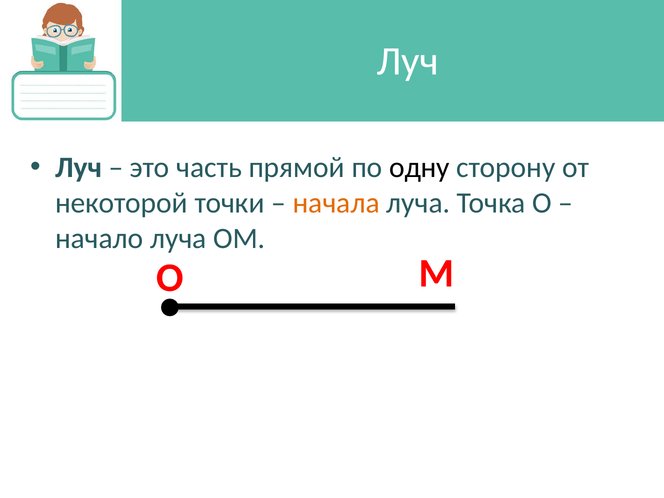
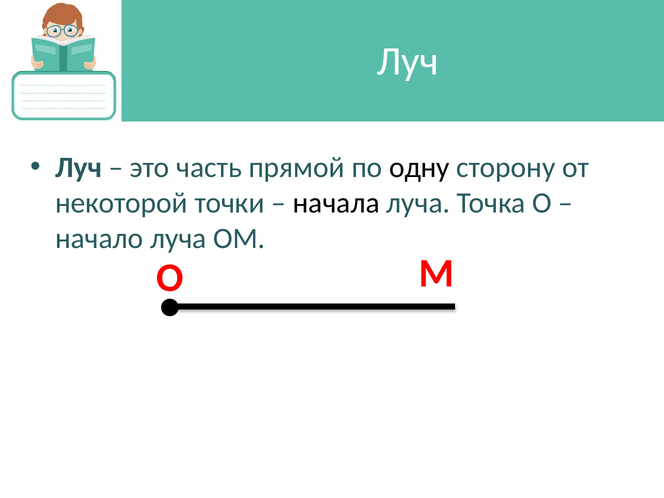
начала colour: orange -> black
